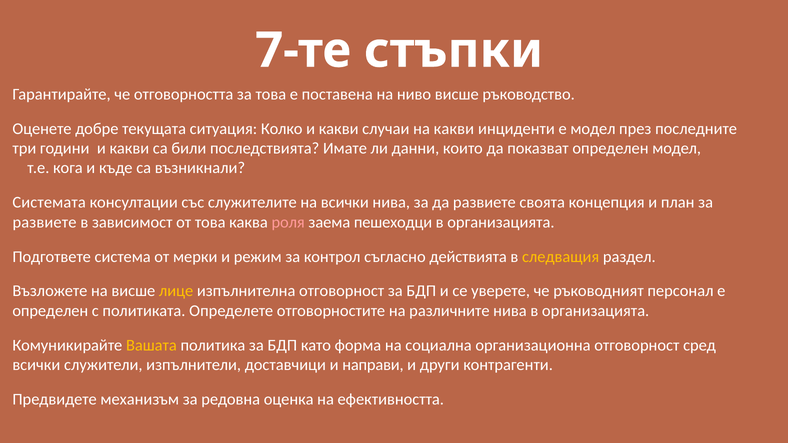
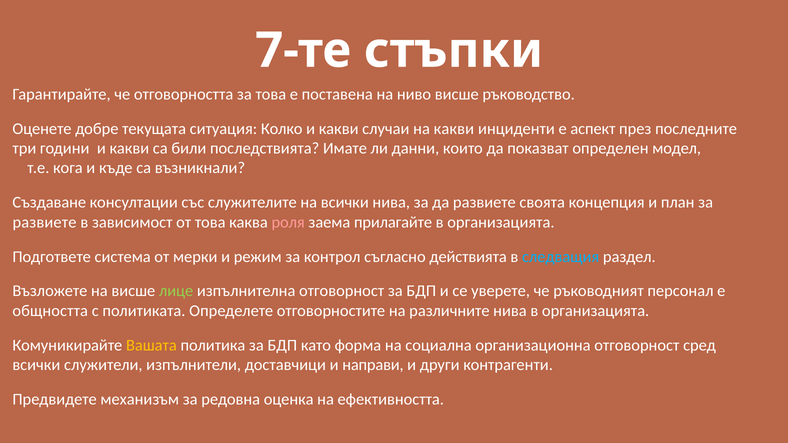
е модел: модел -> аспект
Системата: Системата -> Създаване
пешеходци: пешеходци -> прилагайте
следващия colour: yellow -> light blue
лице colour: yellow -> light green
определен at (50, 311): определен -> общността
